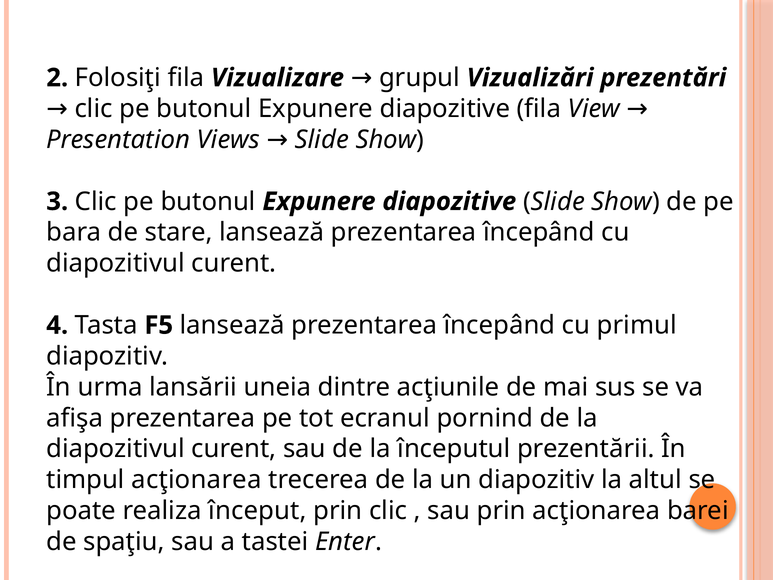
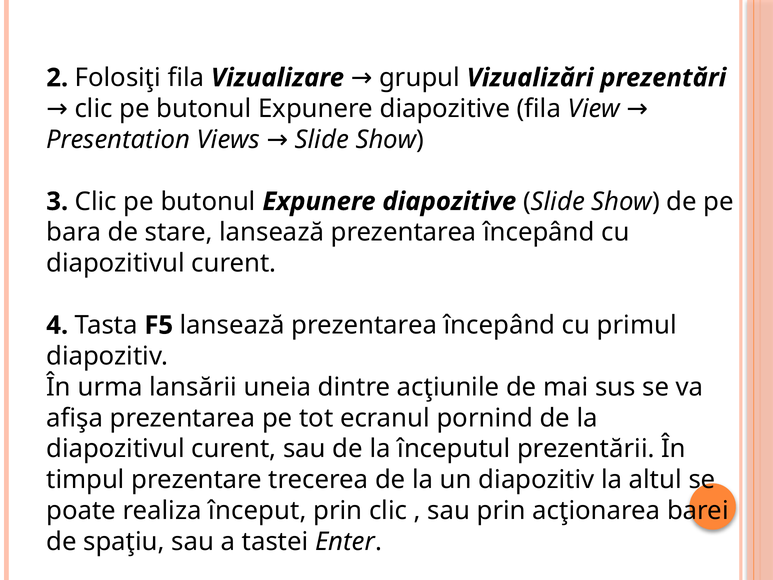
timpul acţionarea: acţionarea -> prezentare
